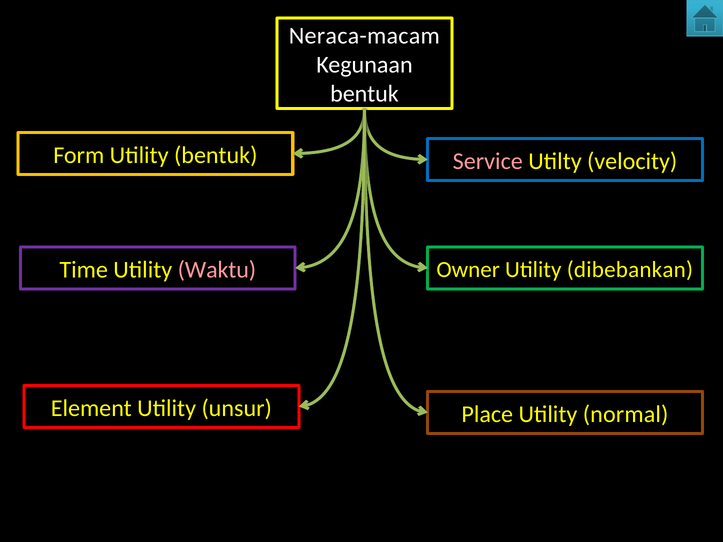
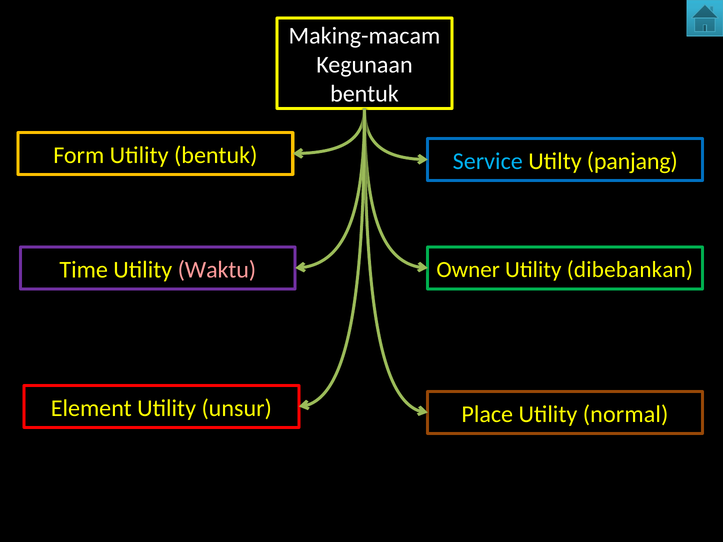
Neraca-macam: Neraca-macam -> Making-macam
Service colour: pink -> light blue
velocity: velocity -> panjang
